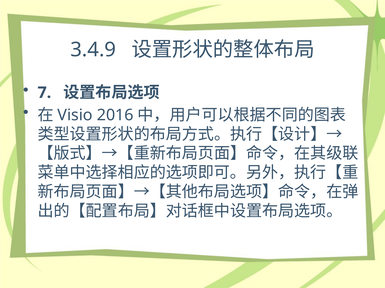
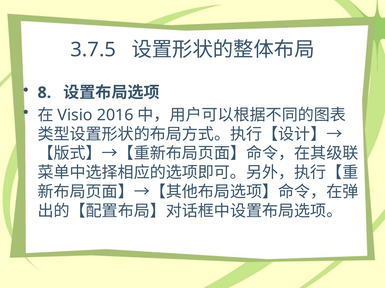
3.4.9: 3.4.9 -> 3.7.5
7: 7 -> 8
